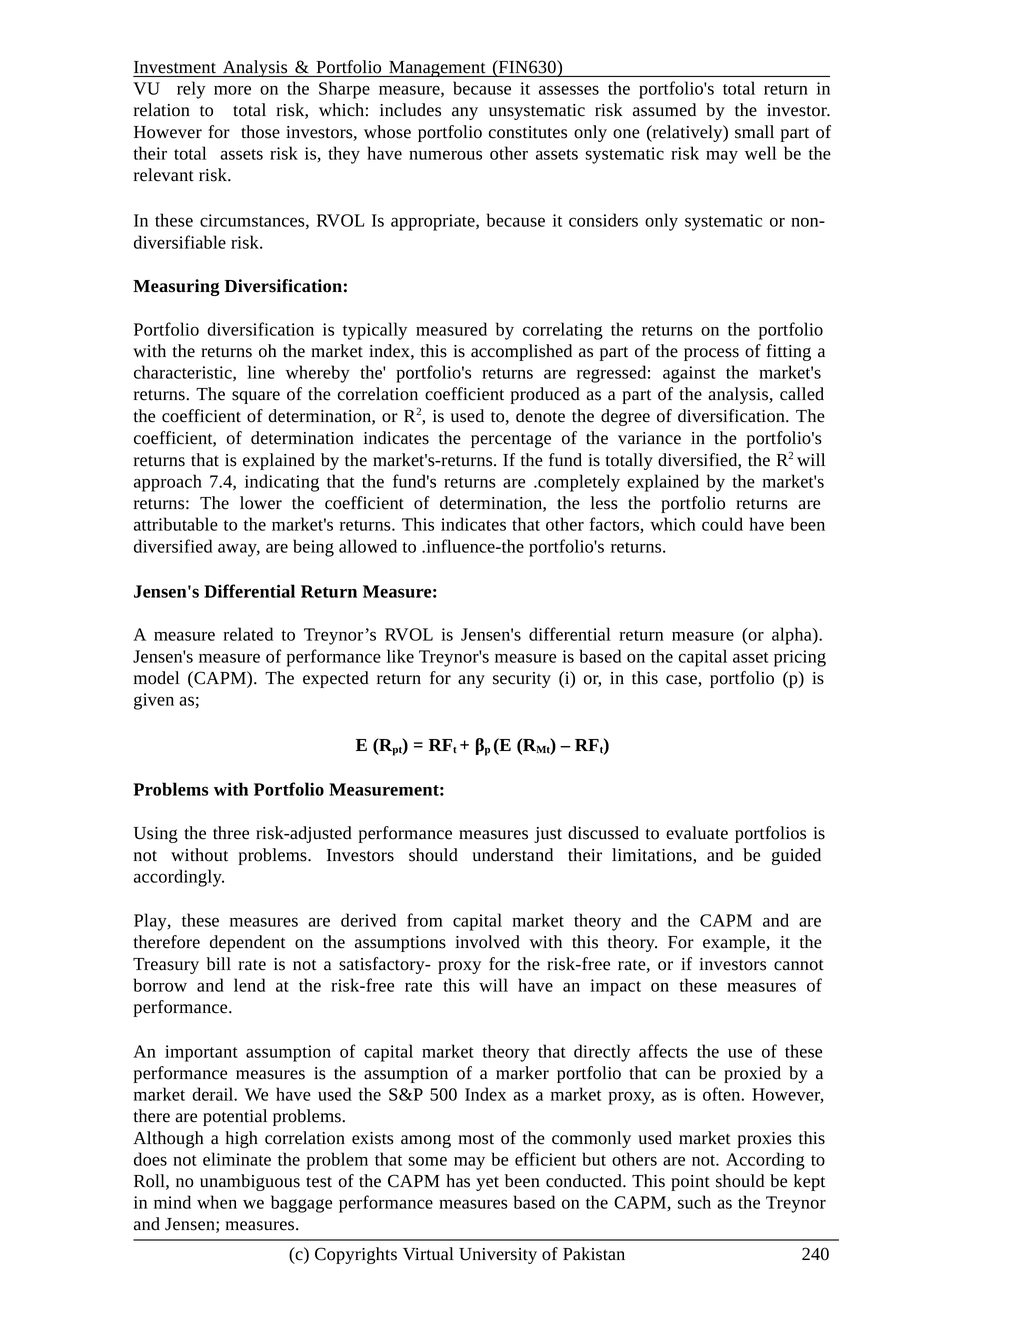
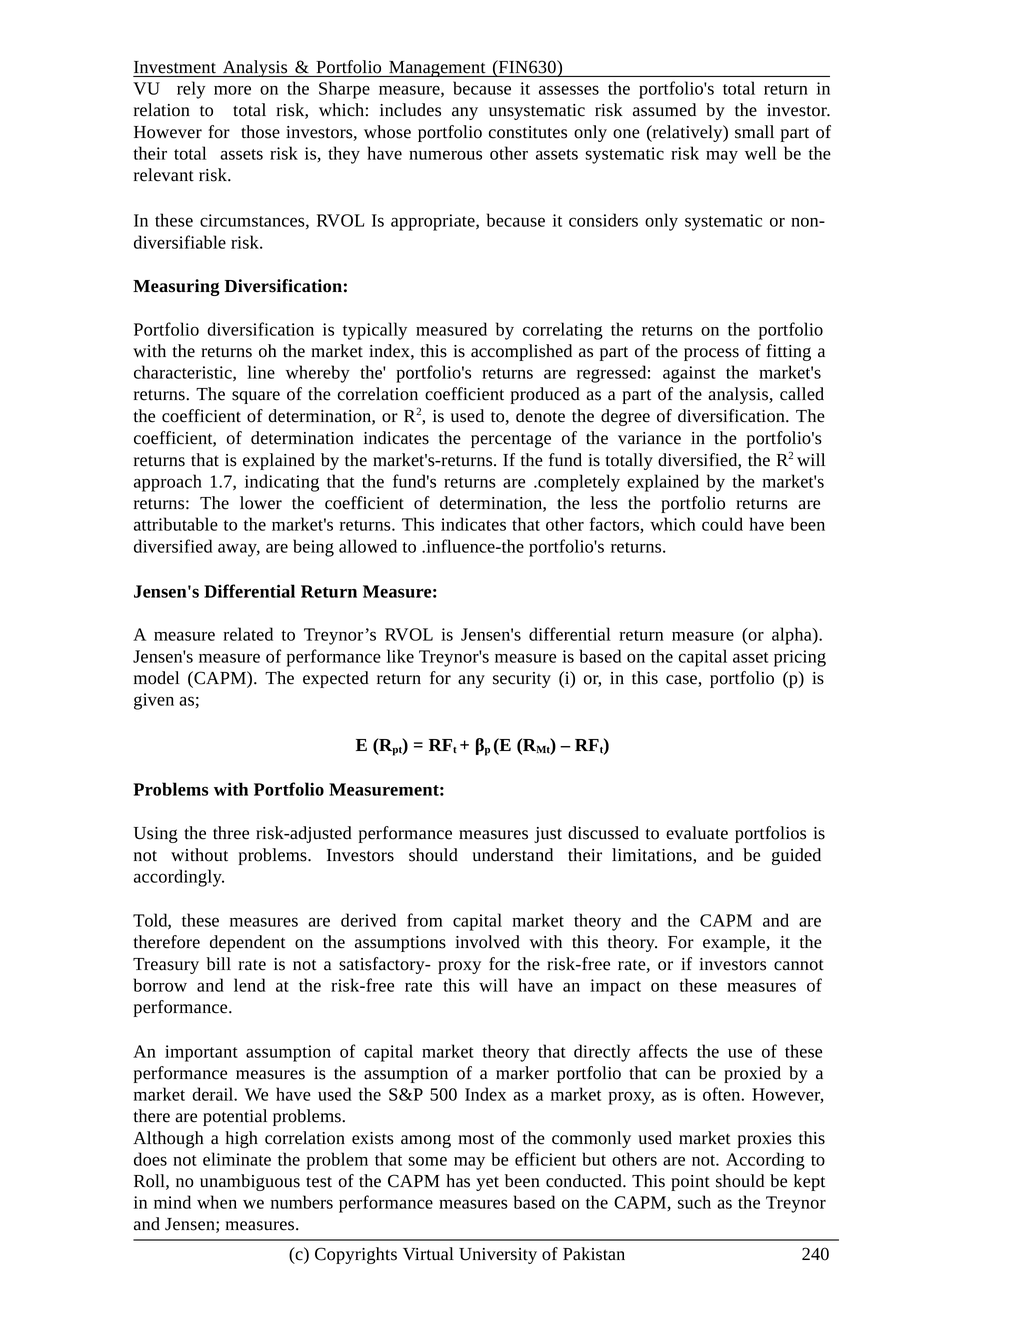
7.4: 7.4 -> 1.7
Play: Play -> Told
baggage: baggage -> numbers
